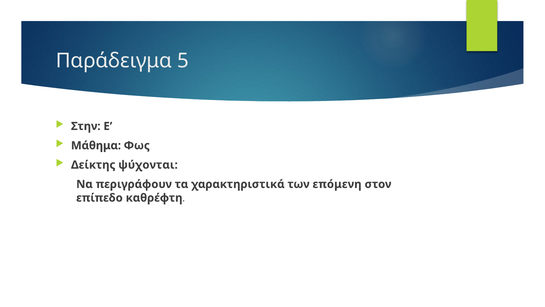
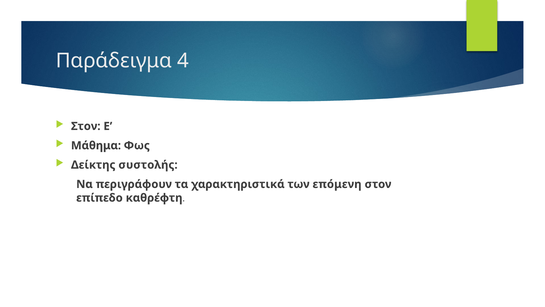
5: 5 -> 4
Στην at (86, 126): Στην -> Στον
ψύχονται: ψύχονται -> συστολής
